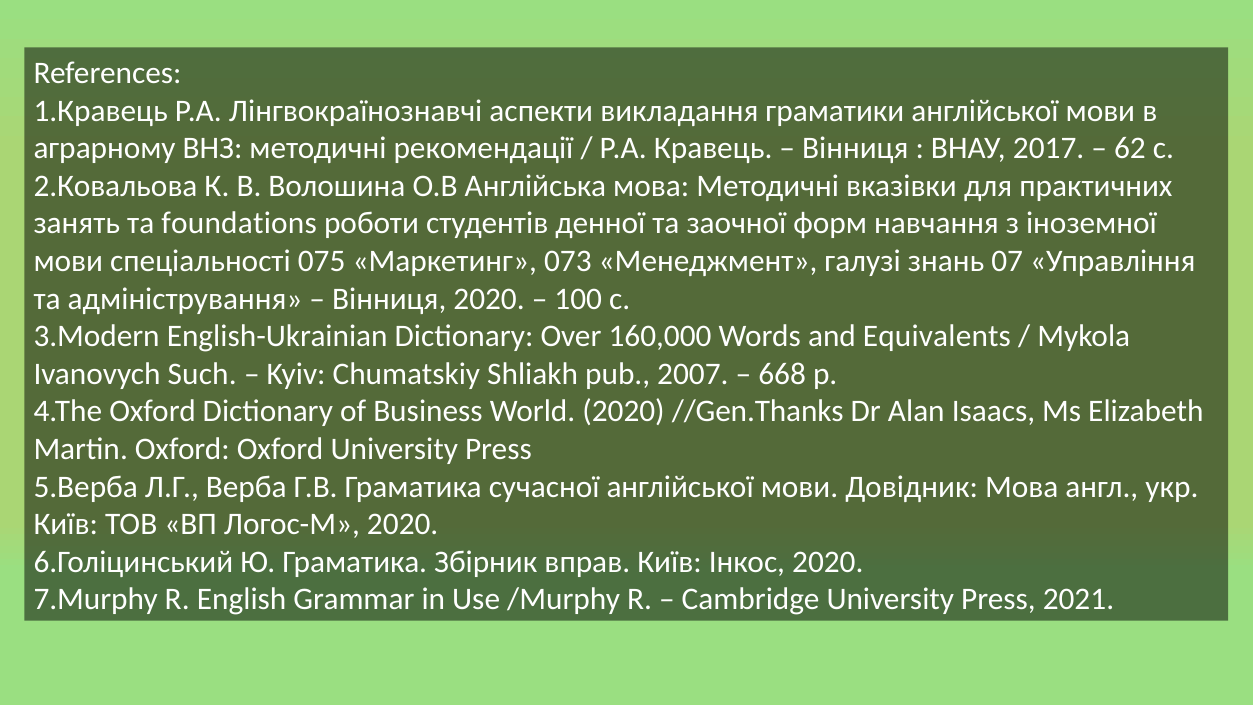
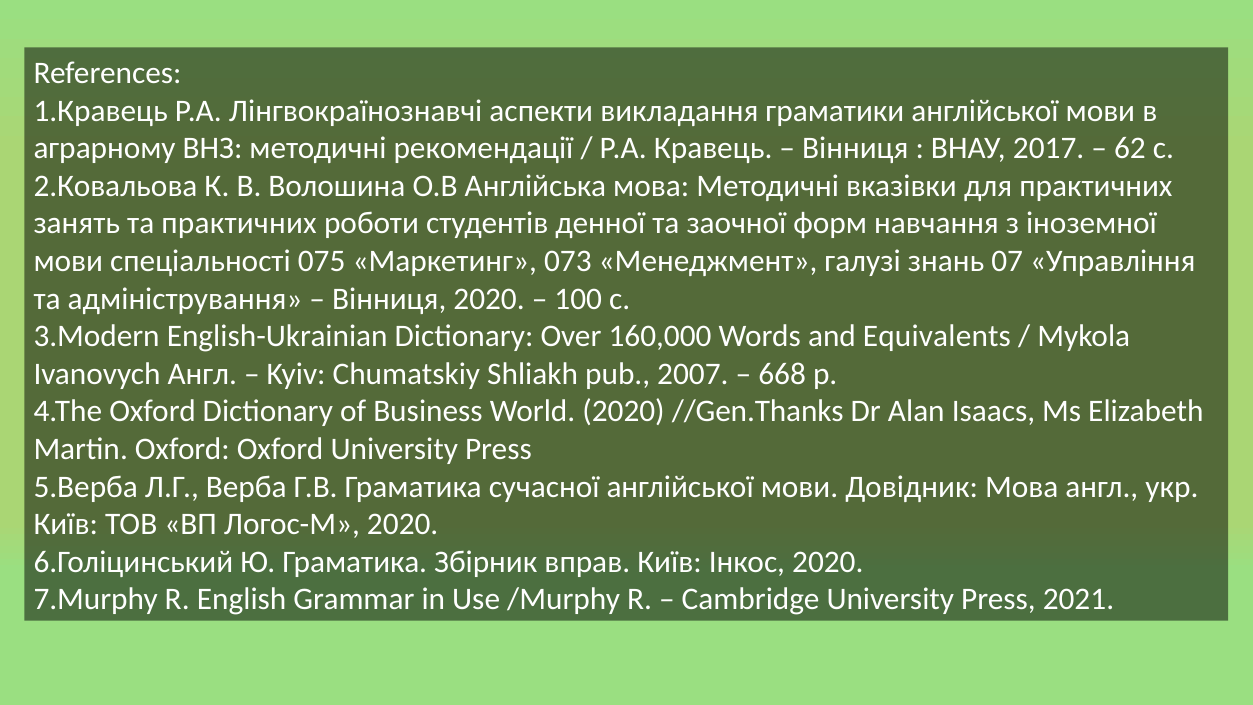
та foundations: foundations -> практичних
Ivanovych Such: Such -> Англ
